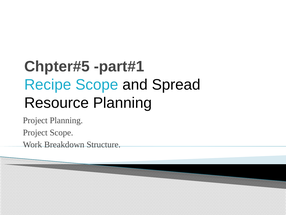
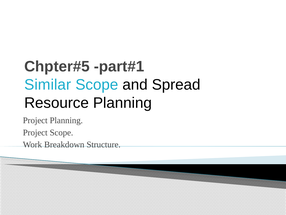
Recipe: Recipe -> Similar
